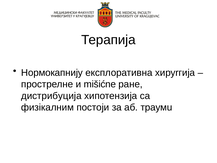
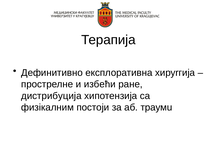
Нормокапнију: Нормокапнију -> Дефинитивно
mišićne: mišićne -> избећи
